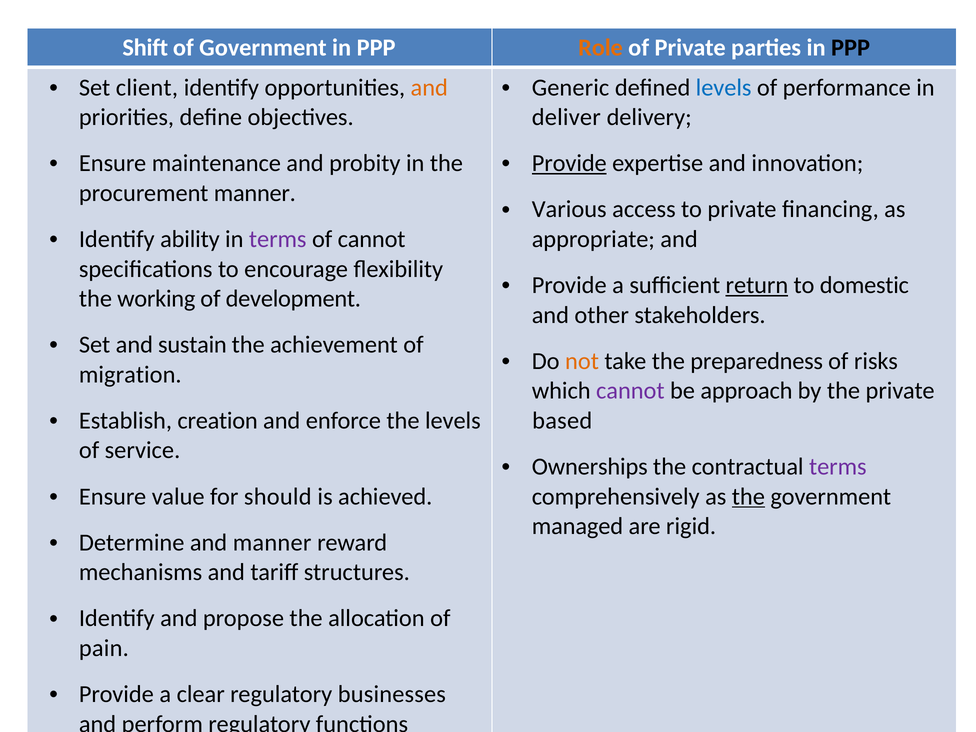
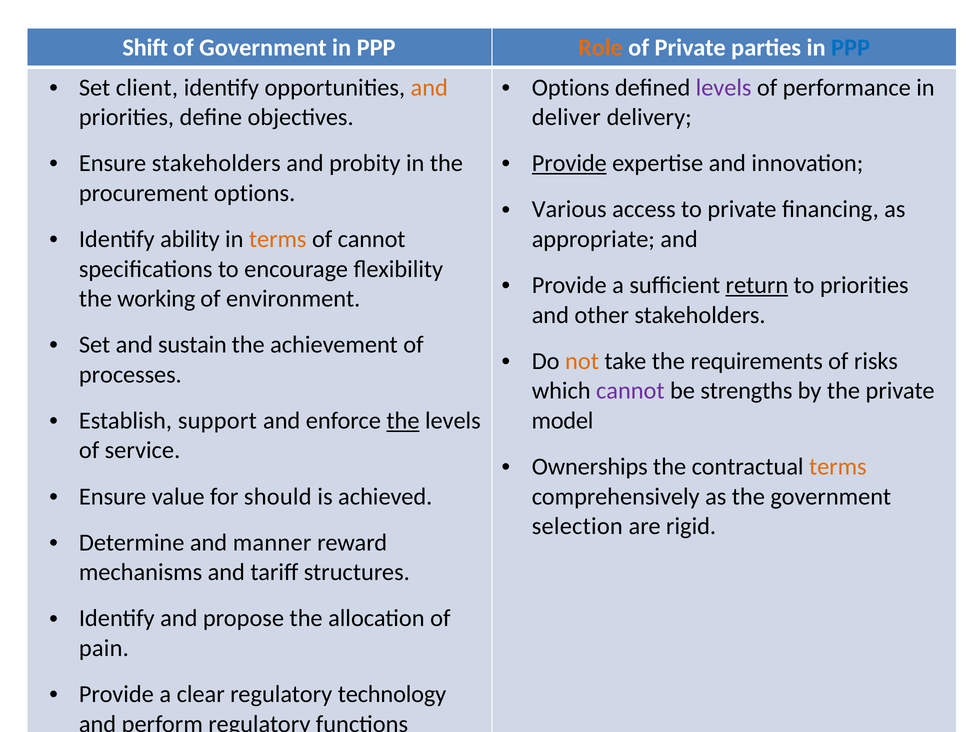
PPP at (851, 48) colour: black -> blue
Generic at (571, 87): Generic -> Options
levels at (724, 87) colour: blue -> purple
Ensure maintenance: maintenance -> stakeholders
procurement manner: manner -> options
terms at (278, 239) colour: purple -> orange
to domestic: domestic -> priorities
development: development -> environment
preparedness: preparedness -> requirements
migration: migration -> processes
approach: approach -> strengths
creation: creation -> support
the at (403, 421) underline: none -> present
based: based -> model
terms at (838, 467) colour: purple -> orange
the at (748, 497) underline: present -> none
managed: managed -> selection
businesses: businesses -> technology
